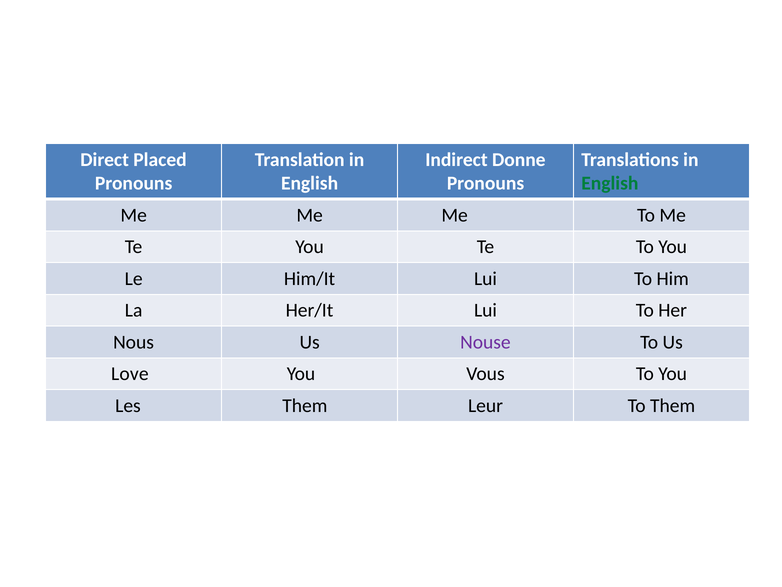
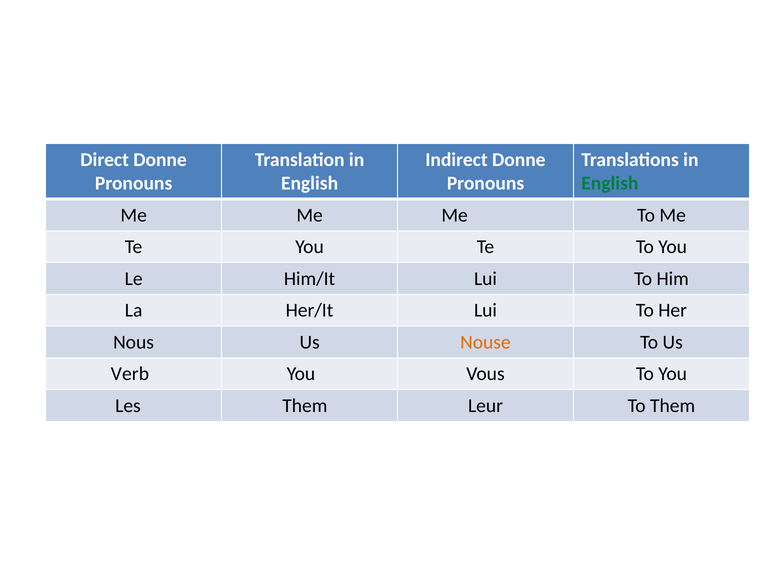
Direct Placed: Placed -> Donne
Nouse colour: purple -> orange
Love: Love -> Verb
